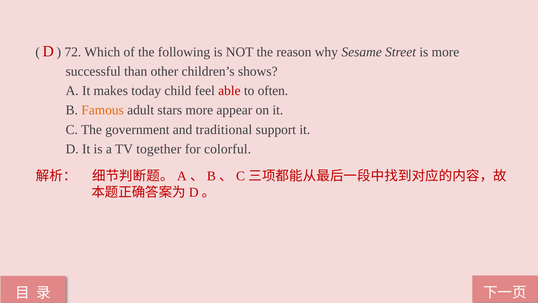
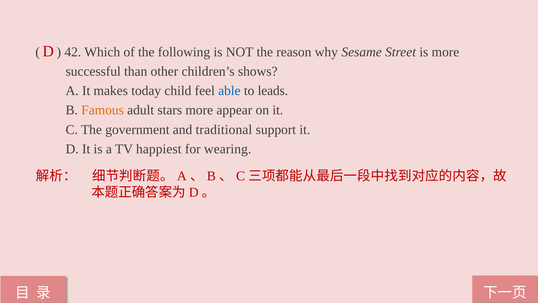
72: 72 -> 42
able colour: red -> blue
often: often -> leads
together: together -> happiest
colorful: colorful -> wearing
